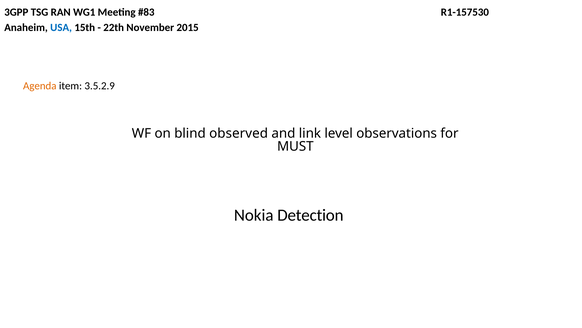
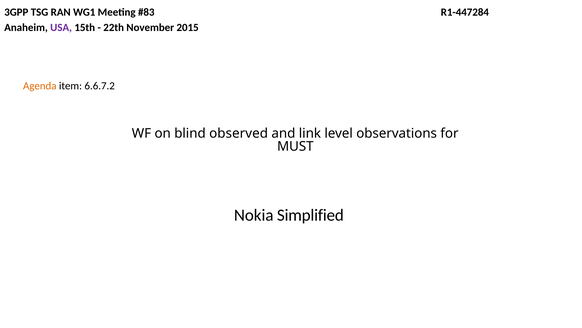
R1-157530: R1-157530 -> R1-447284
USA colour: blue -> purple
3.5.2.9: 3.5.2.9 -> 6.6.7.2
Detection: Detection -> Simplified
